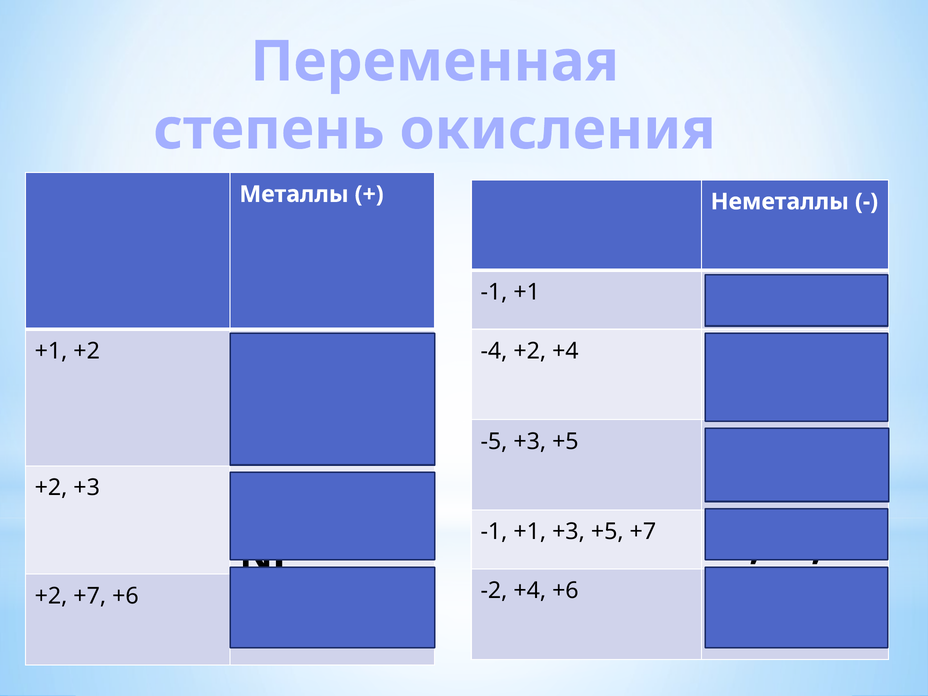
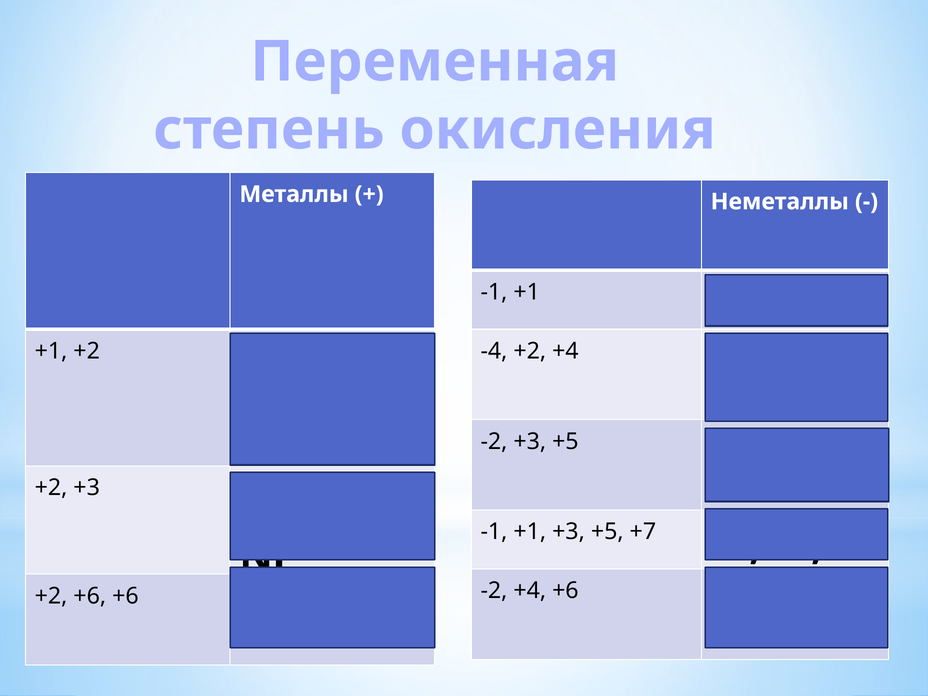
-5 at (494, 441): -5 -> -2
+2 +7: +7 -> +6
